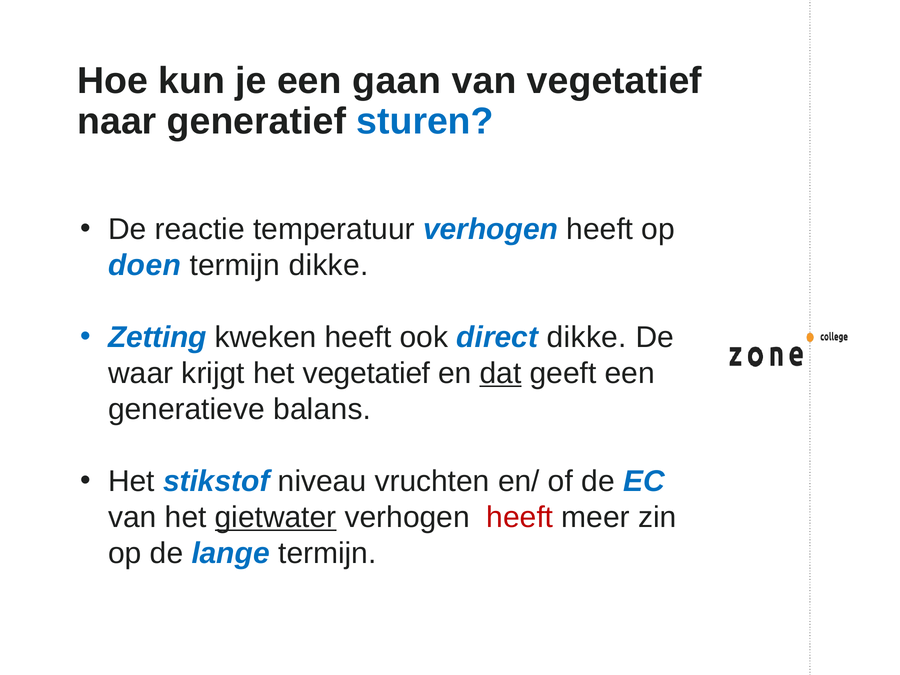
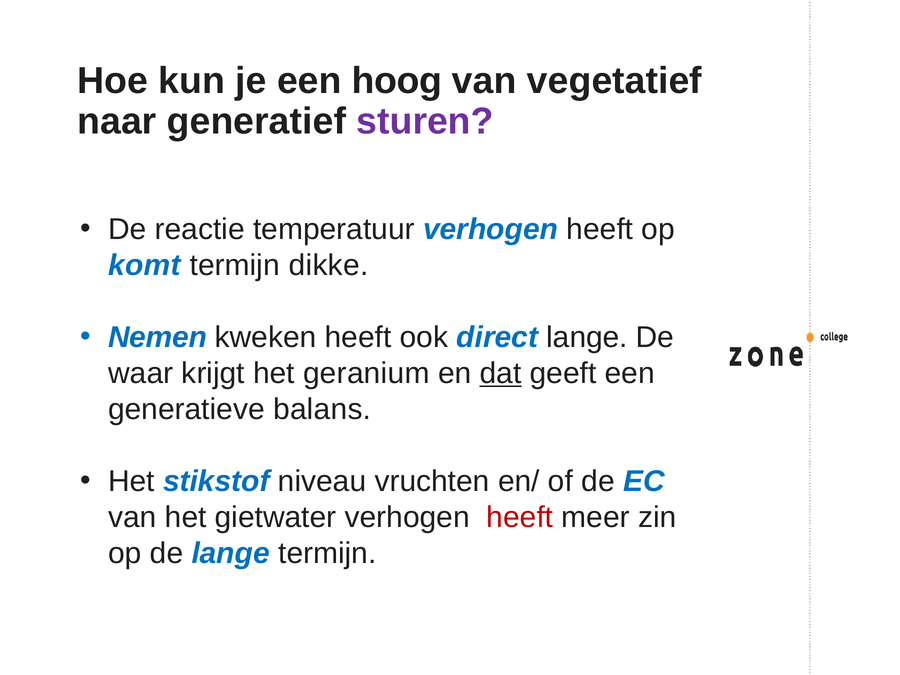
gaan: gaan -> hoog
sturen colour: blue -> purple
doen: doen -> komt
Zetting: Zetting -> Nemen
direct dikke: dikke -> lange
het vegetatief: vegetatief -> geranium
gietwater underline: present -> none
